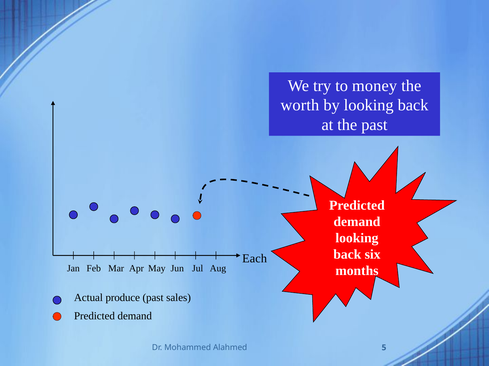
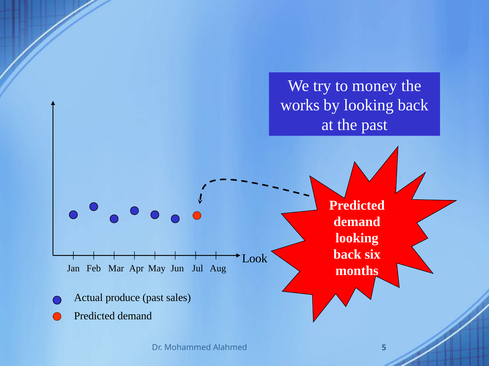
worth: worth -> works
Each: Each -> Look
